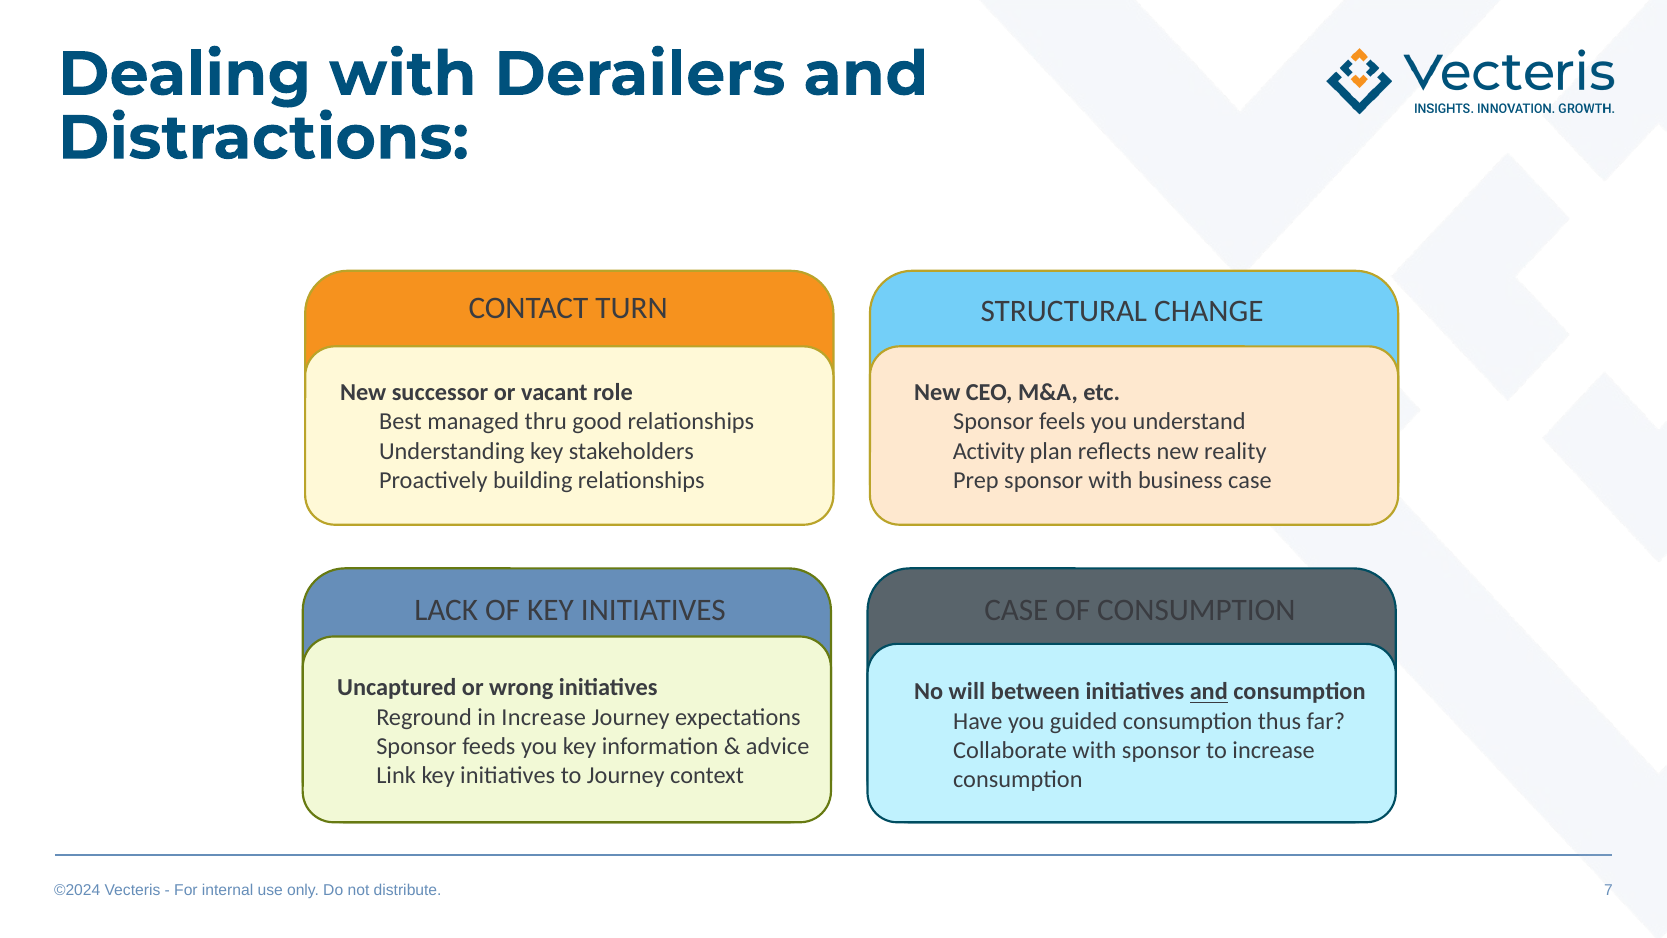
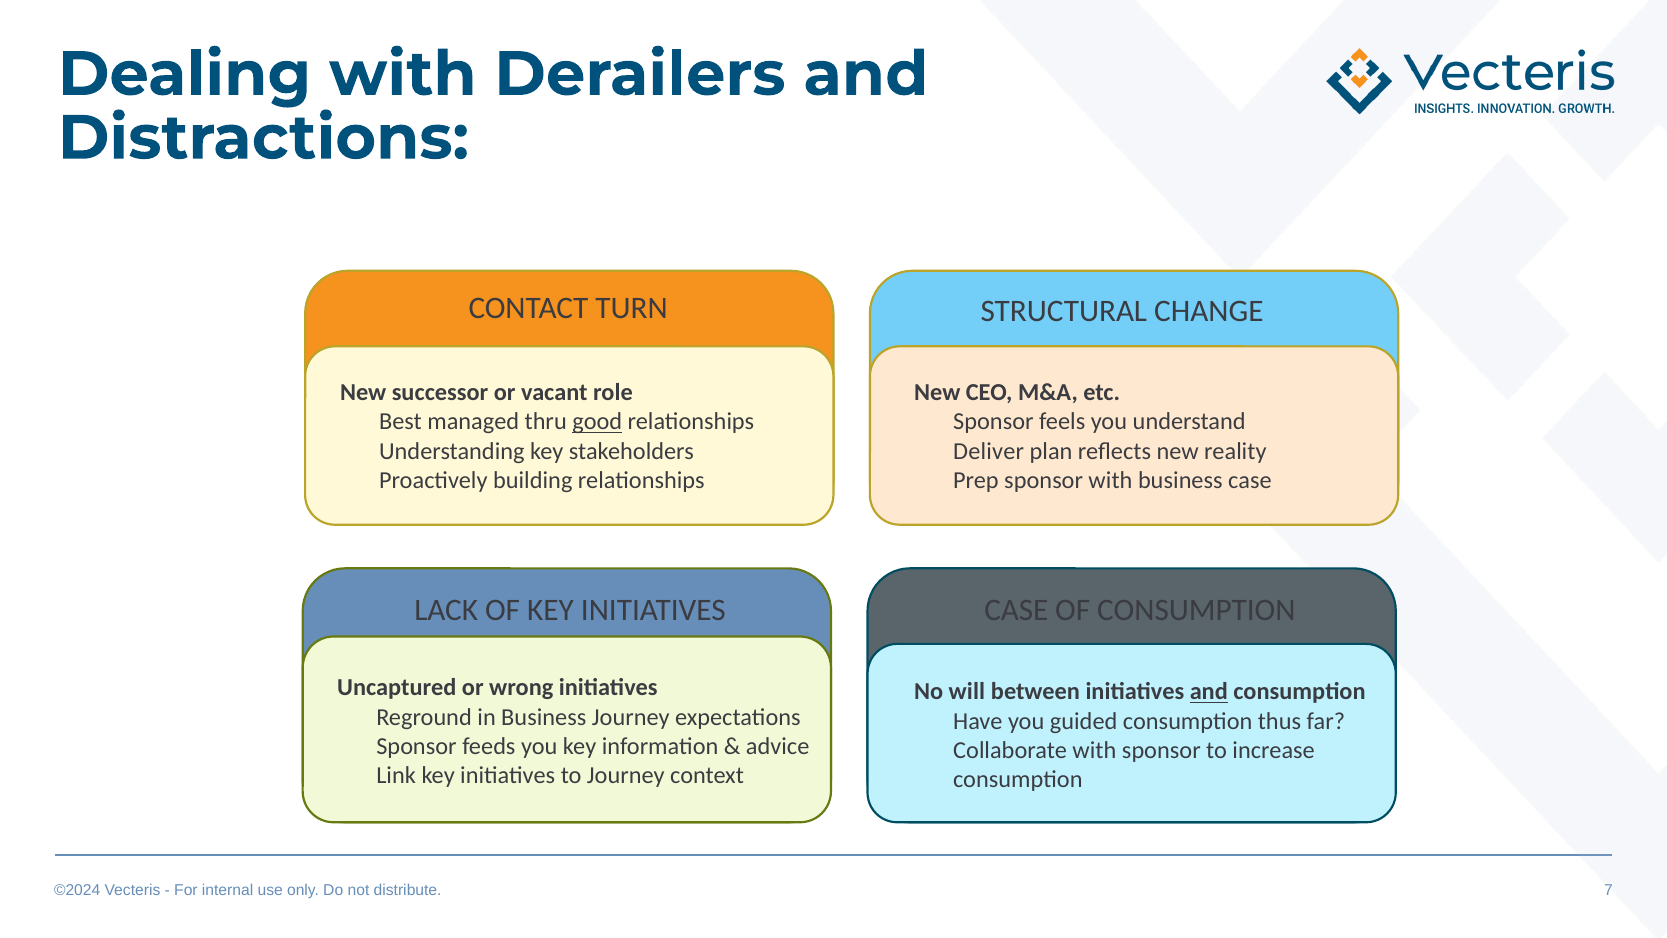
good underline: none -> present
Activity: Activity -> Deliver
in Increase: Increase -> Business
